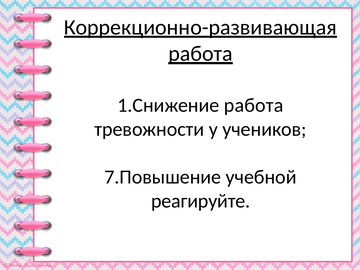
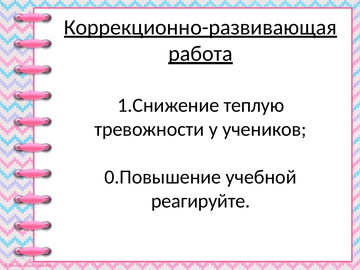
1.Снижение работа: работа -> теплую
7.Повышение: 7.Повышение -> 0.Повышение
